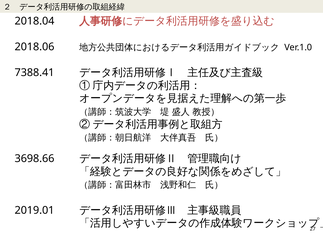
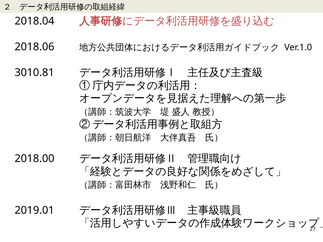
7388.41: 7388.41 -> 3010.81
3698.66: 3698.66 -> 2018.00
